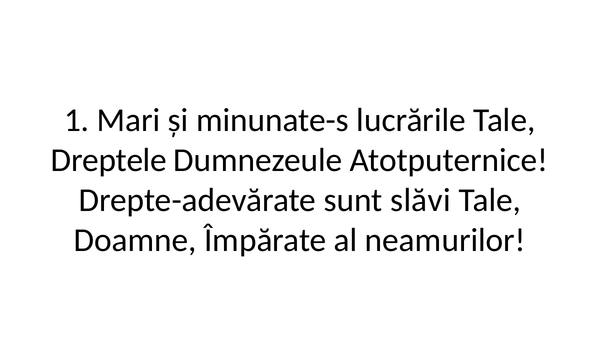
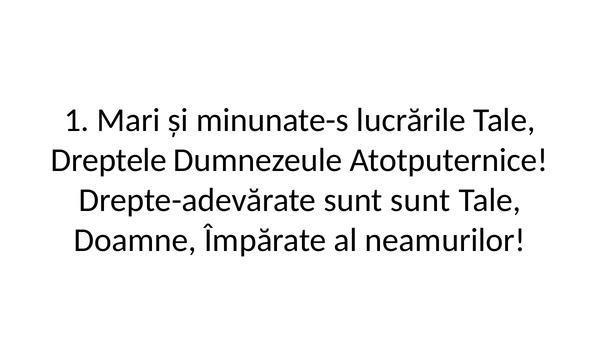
sunt slăvi: slăvi -> sunt
